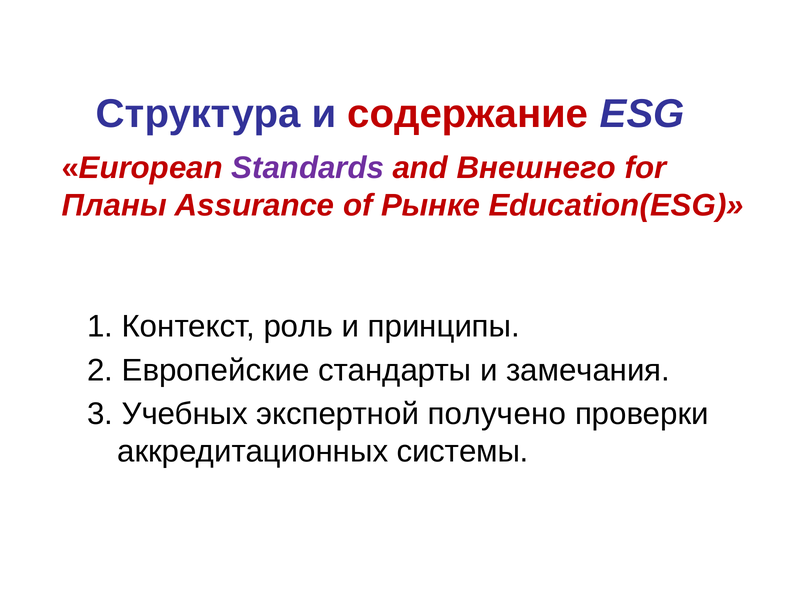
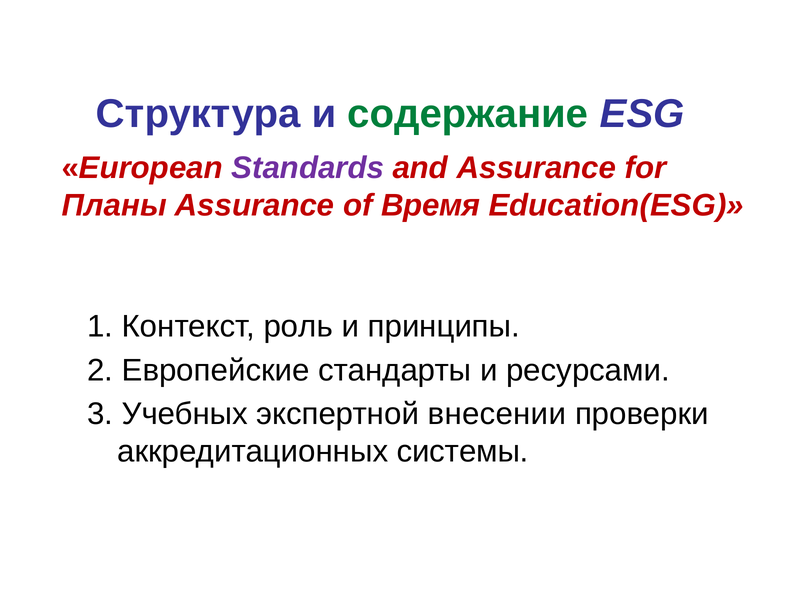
содержание colour: red -> green
and Внешнего: Внешнего -> Assurance
Рынке: Рынке -> Время
замечания: замечания -> ресурсами
получено: получено -> внесении
